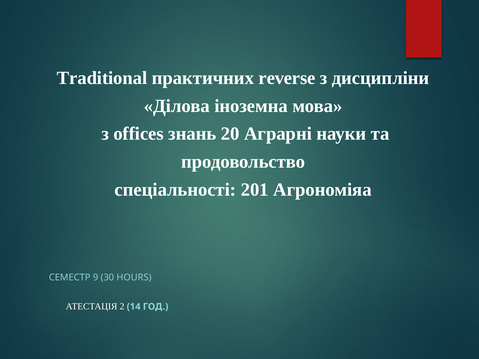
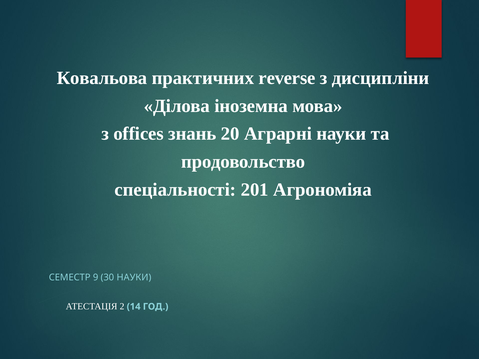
Traditional: Traditional -> Ковальова
30 HOURS: HOURS -> НАУКИ
